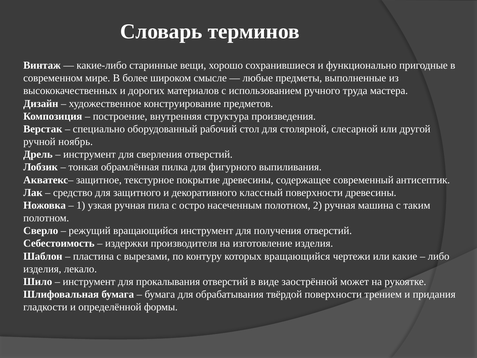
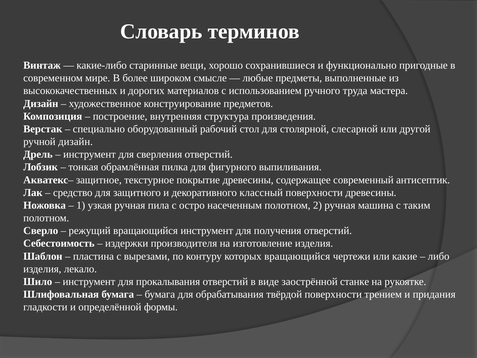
ручной ноябрь: ноябрь -> дизайн
может: может -> станке
